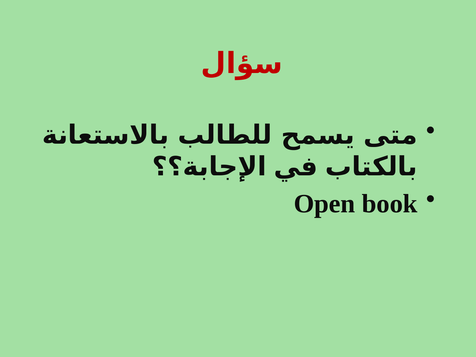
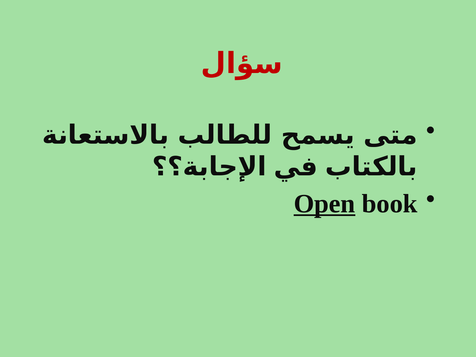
Open underline: none -> present
